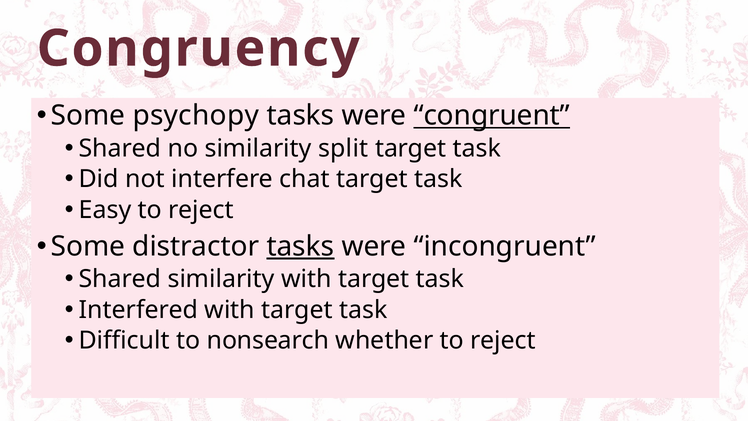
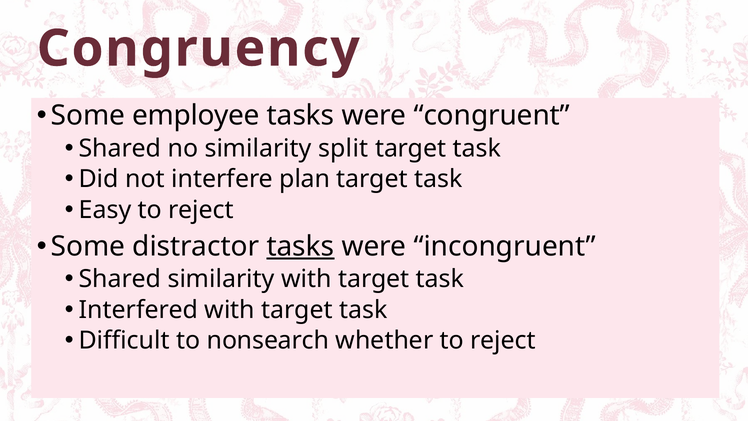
psychopy: psychopy -> employee
congruent underline: present -> none
chat: chat -> plan
